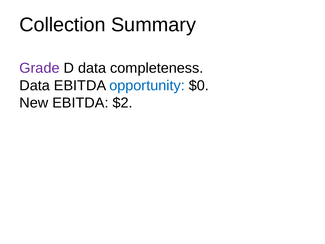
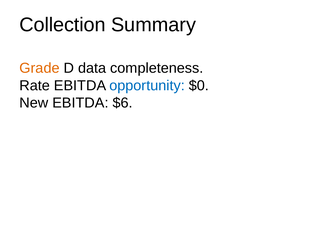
Grade colour: purple -> orange
Data at (35, 85): Data -> Rate
$2: $2 -> $6
